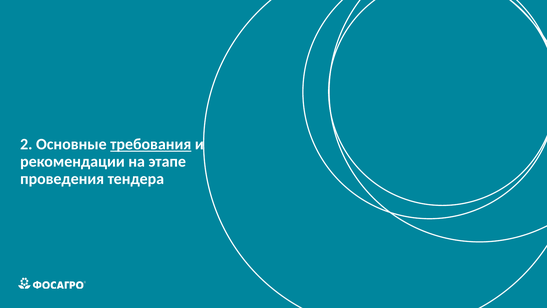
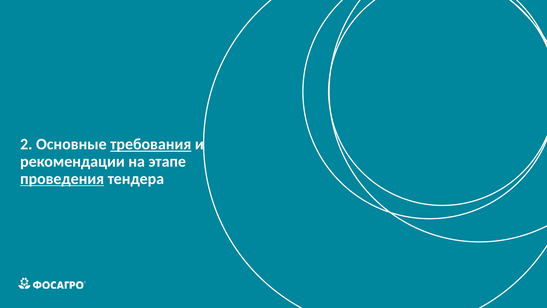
проведения underline: none -> present
